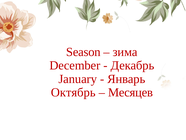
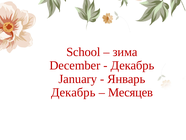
Season: Season -> School
Октябрь at (73, 92): Октябрь -> Декабрь
